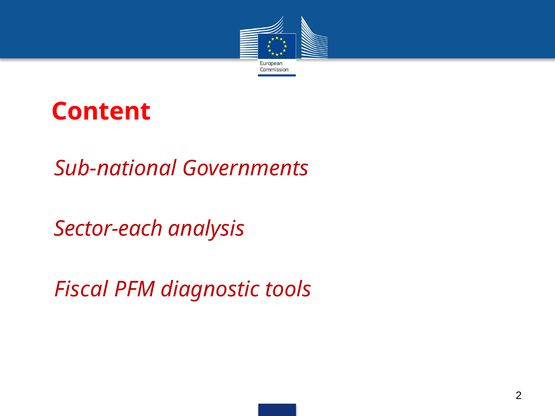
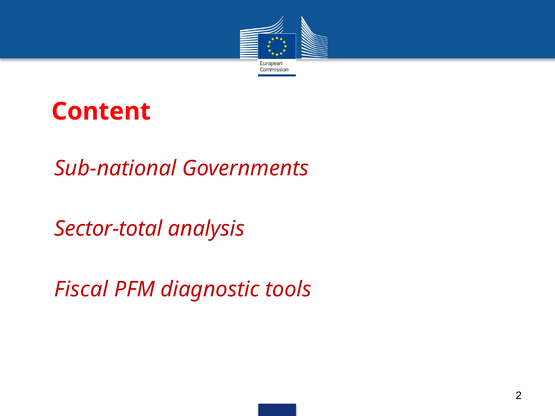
Sector-each: Sector-each -> Sector-total
